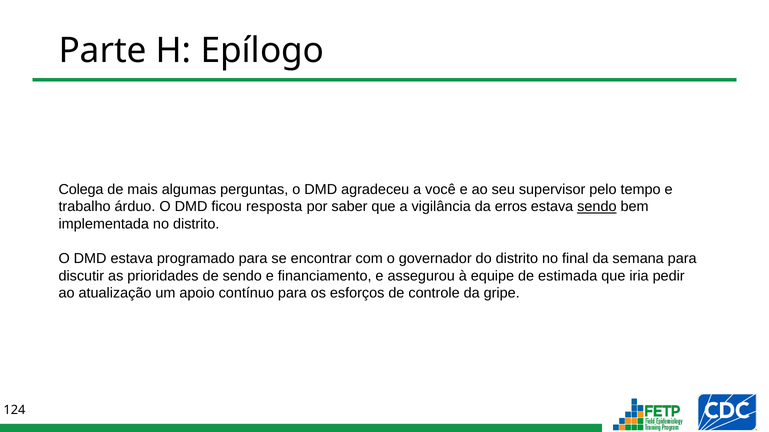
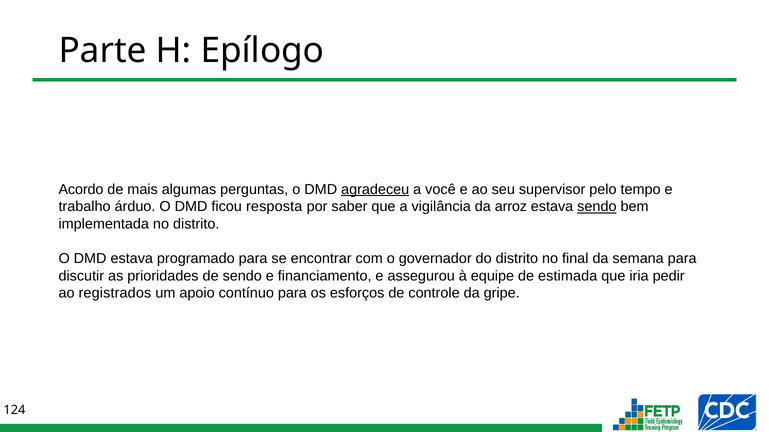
Colega: Colega -> Acordo
agradeceu underline: none -> present
erros: erros -> arroz
atualização: atualização -> registrados
